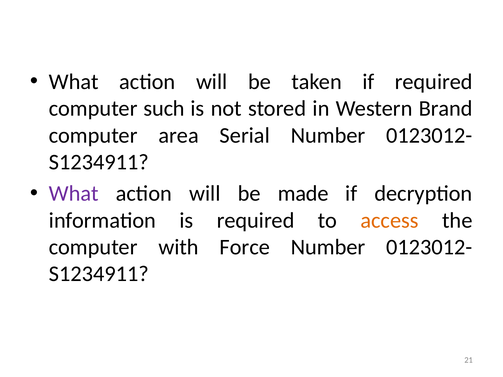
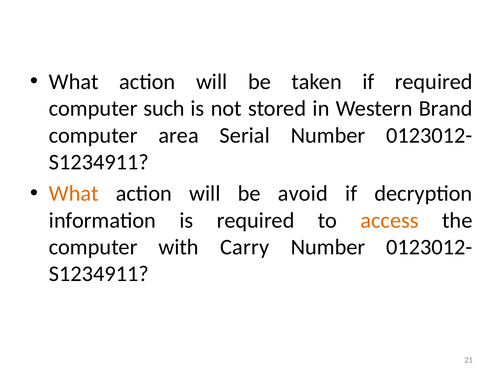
What at (74, 194) colour: purple -> orange
made: made -> avoid
Force: Force -> Carry
